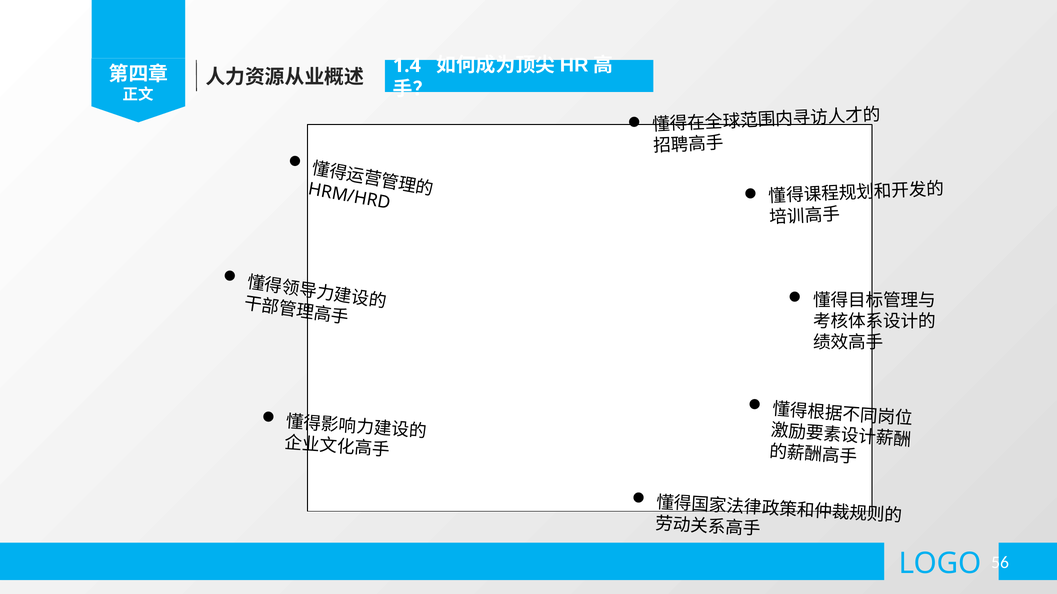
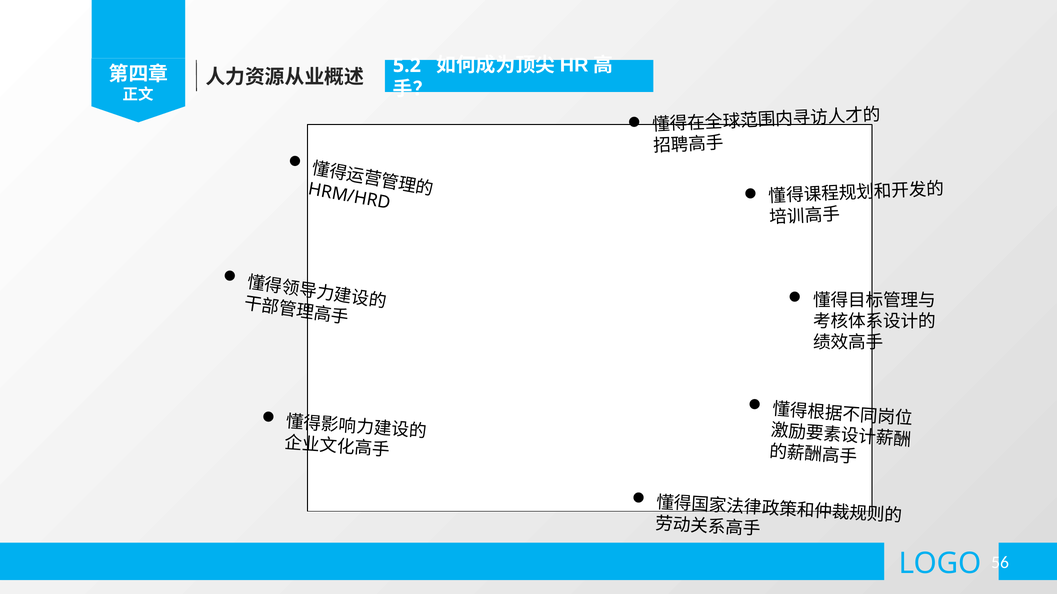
1.4: 1.4 -> 5.2
